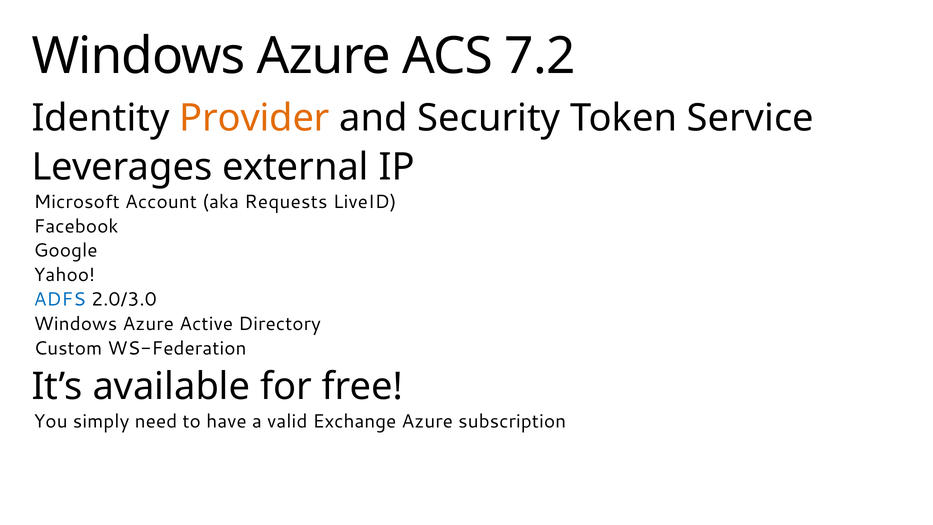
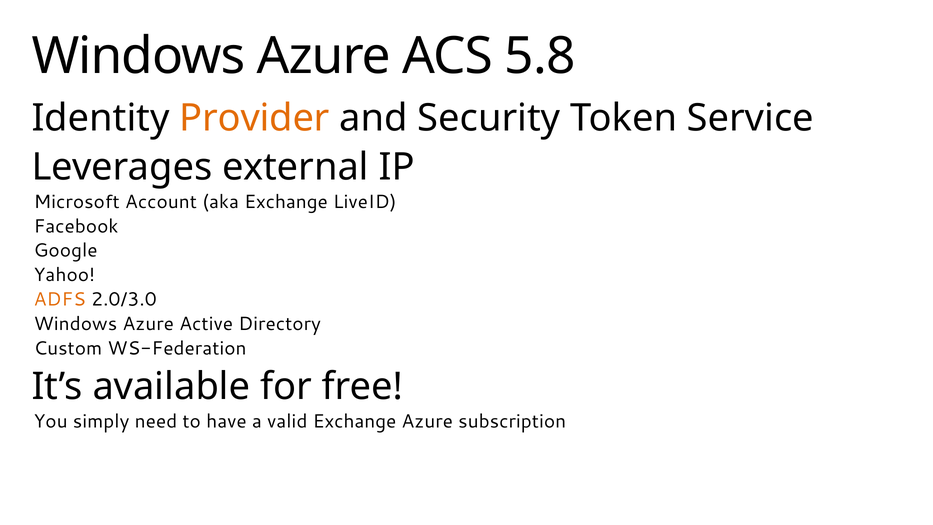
7.2: 7.2 -> 5.8
aka Requests: Requests -> Exchange
ADFS colour: blue -> orange
